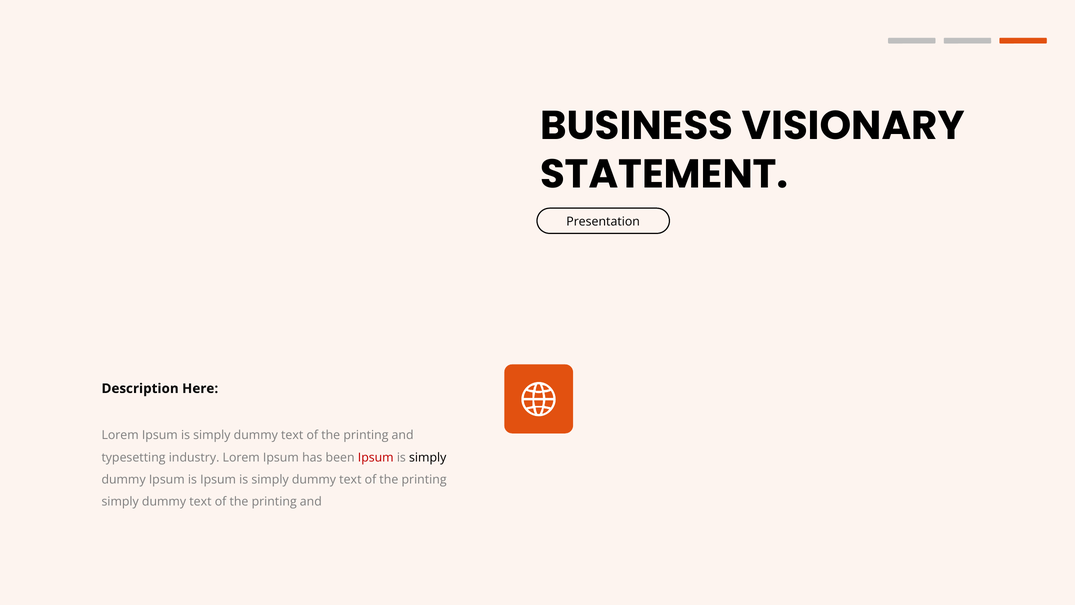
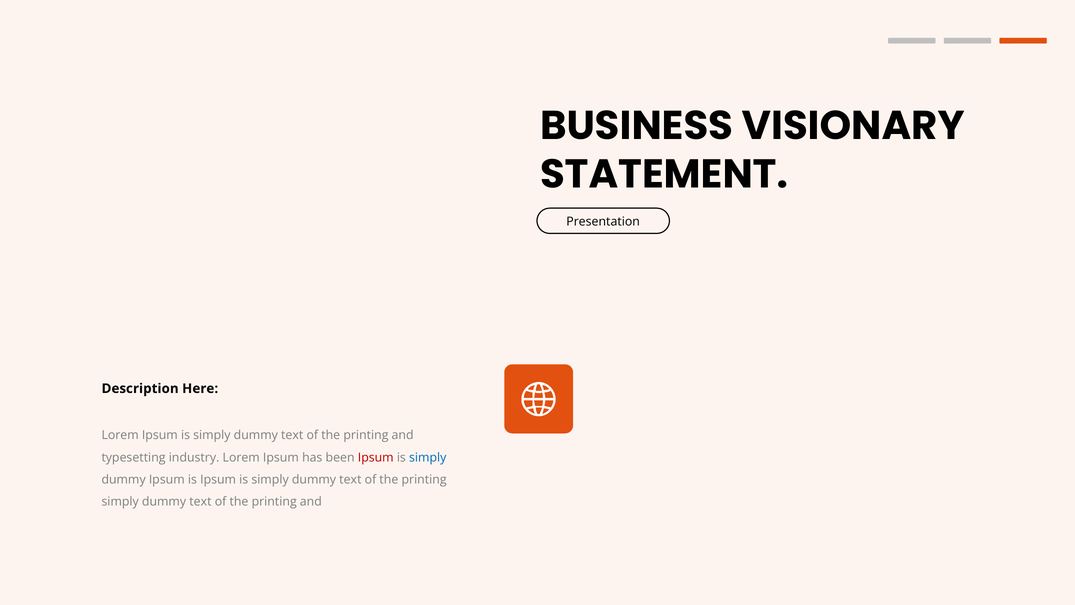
simply at (428, 457) colour: black -> blue
